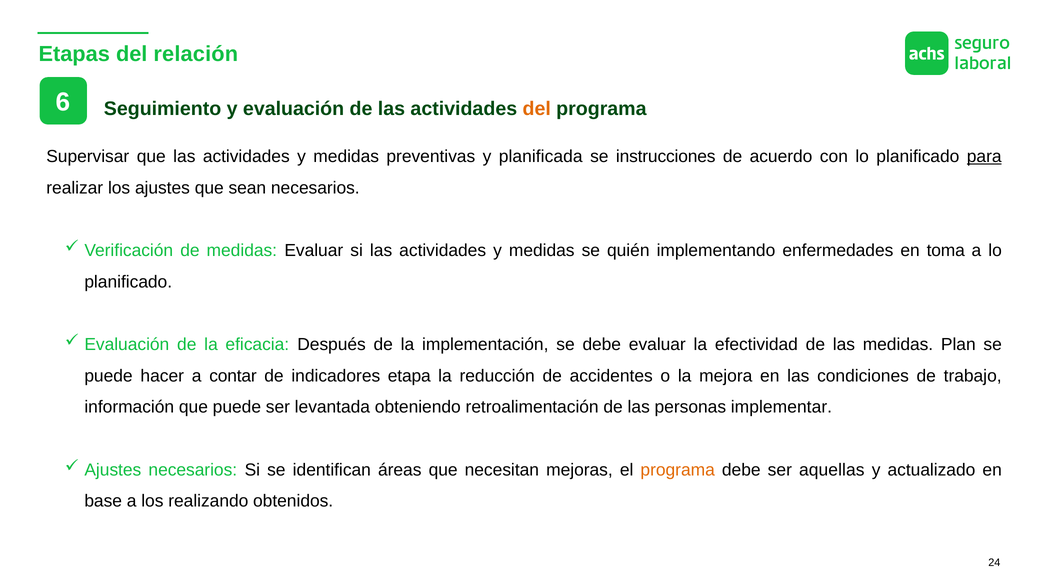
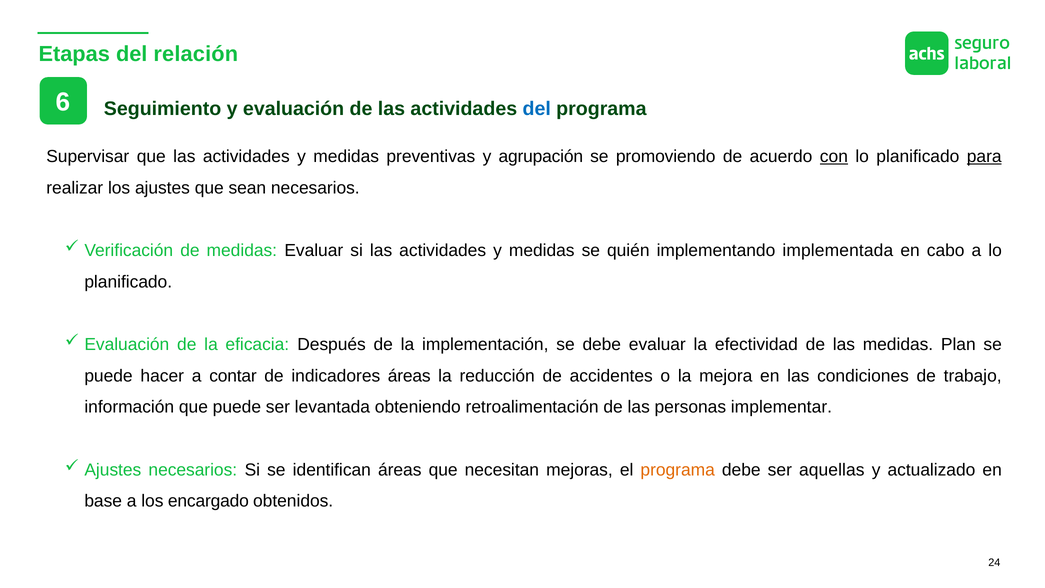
del at (537, 109) colour: orange -> blue
planificada: planificada -> agrupación
instrucciones: instrucciones -> promoviendo
con underline: none -> present
enfermedades: enfermedades -> implementada
toma: toma -> cabo
indicadores etapa: etapa -> áreas
realizando: realizando -> encargado
